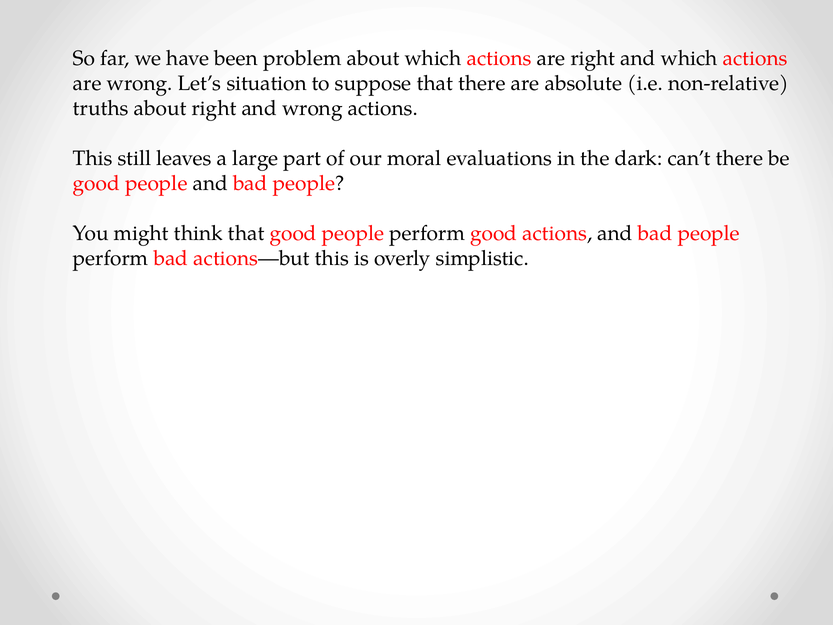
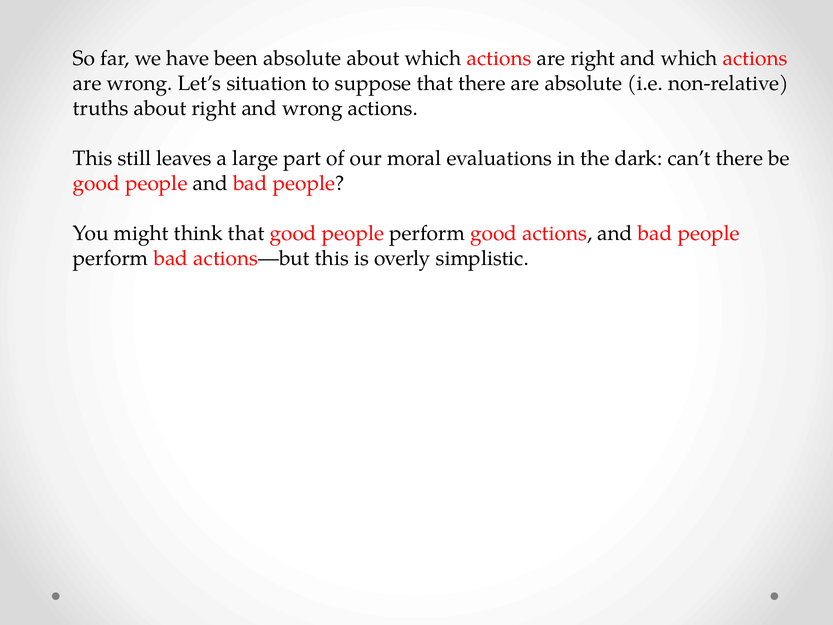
been problem: problem -> absolute
